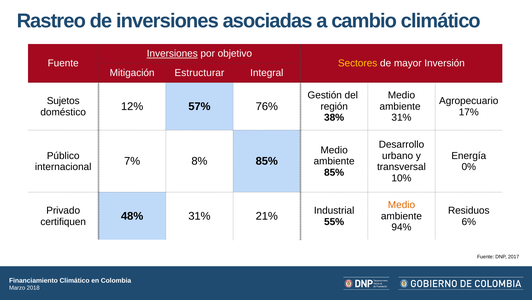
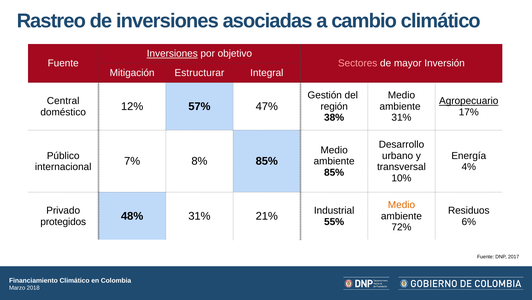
Sectores colour: yellow -> pink
Sujetos: Sujetos -> Central
Agropecuario underline: none -> present
76%: 76% -> 47%
0%: 0% -> 4%
certifiquen: certifiquen -> protegidos
94%: 94% -> 72%
